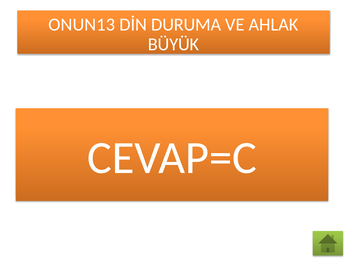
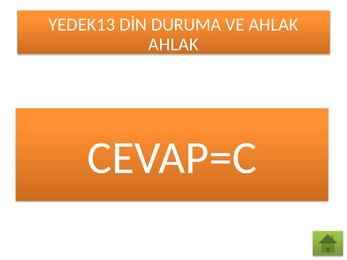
ONUN13: ONUN13 -> YEDEK13
BÜYÜK at (174, 44): BÜYÜK -> AHLAK
